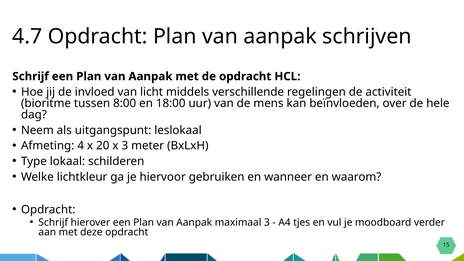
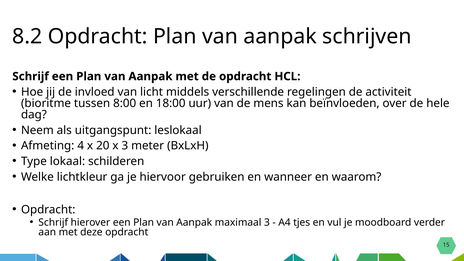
4.7: 4.7 -> 8.2
